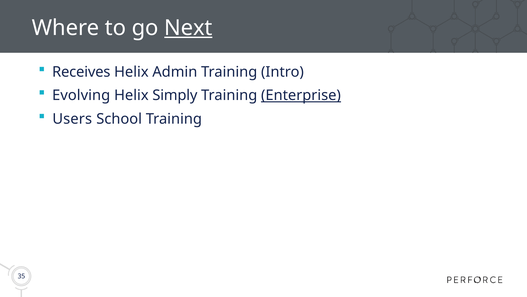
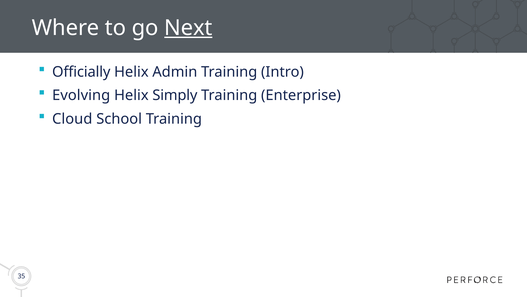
Receives: Receives -> Officially
Enterprise underline: present -> none
Users: Users -> Cloud
